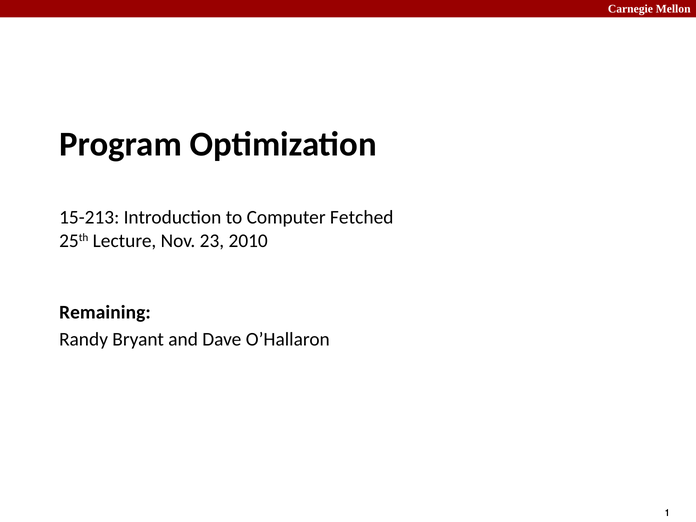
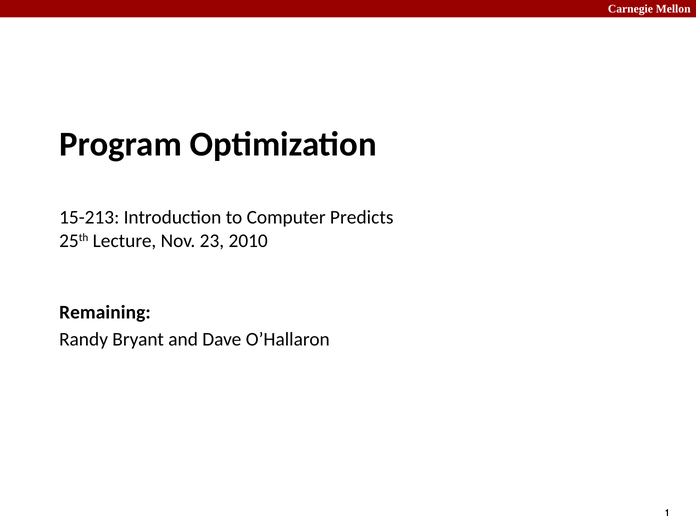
Fetched: Fetched -> Predicts
